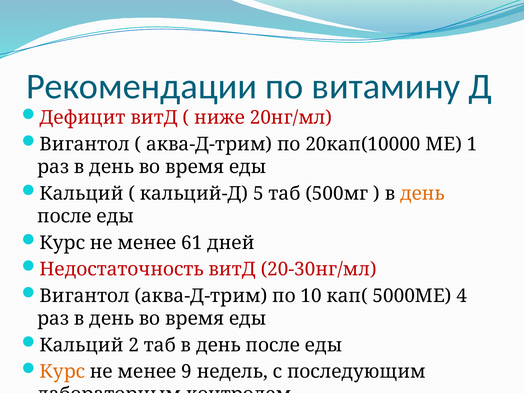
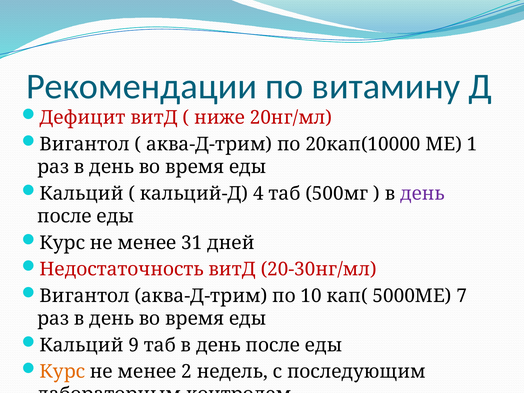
5: 5 -> 4
день at (422, 193) colour: orange -> purple
61: 61 -> 31
4: 4 -> 7
2: 2 -> 9
9: 9 -> 2
